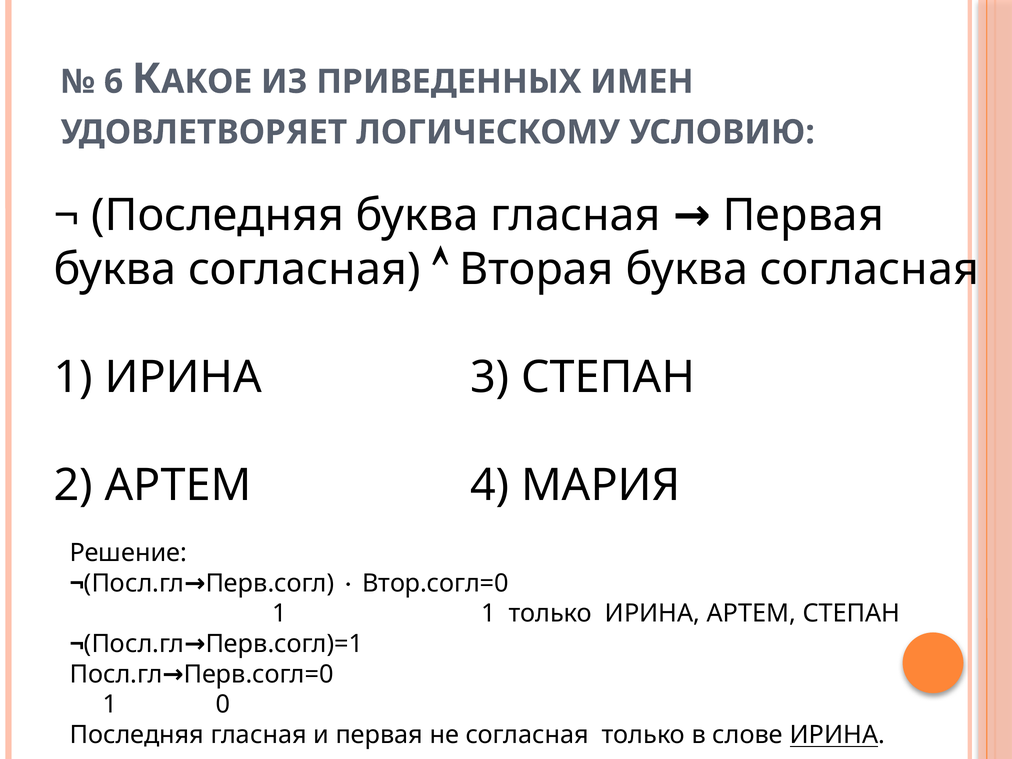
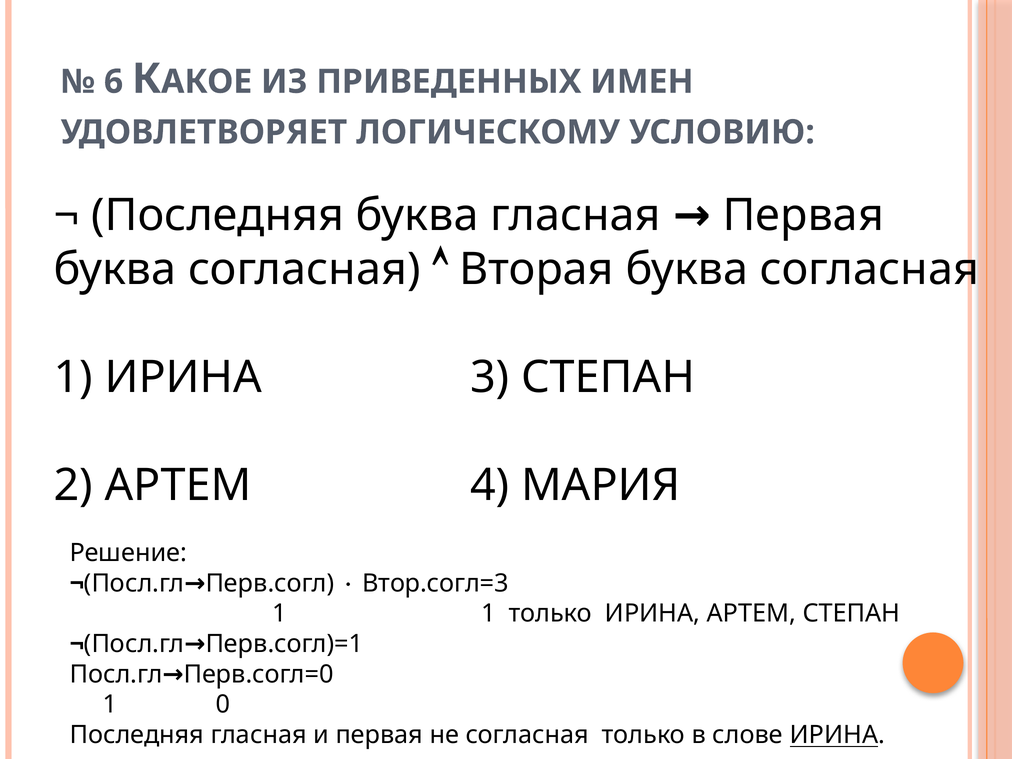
Втор.согл=0: Втор.согл=0 -> Втор.согл=3
